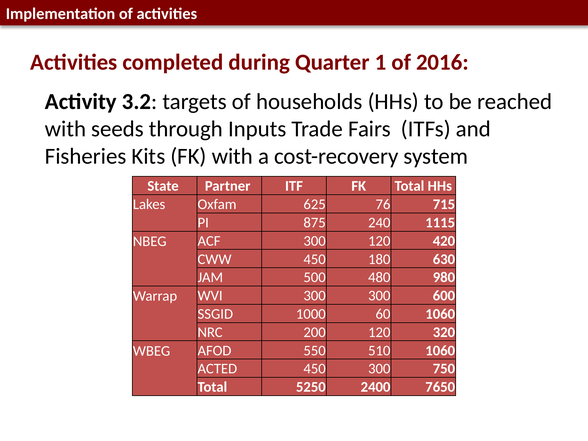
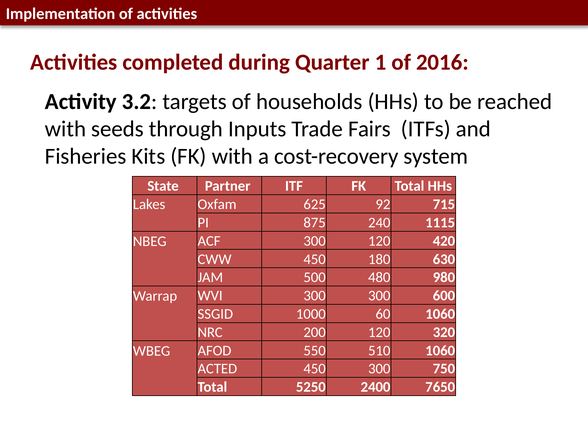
76: 76 -> 92
